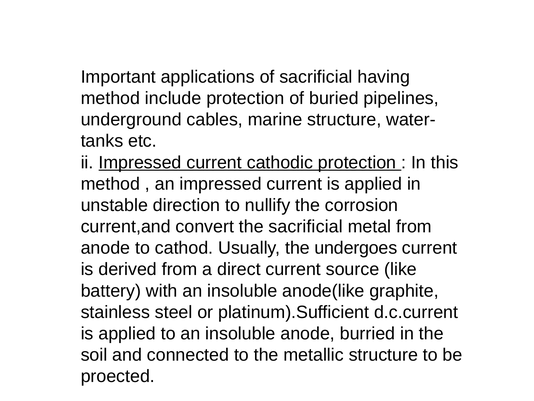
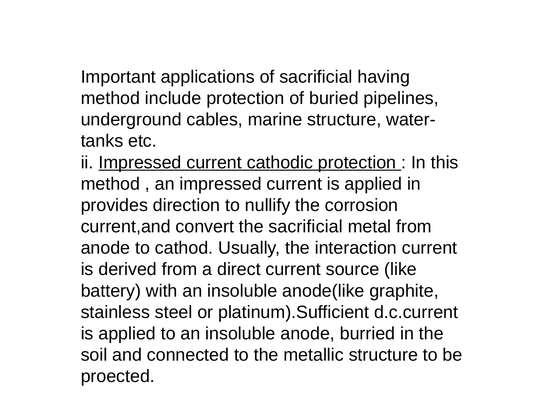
unstable: unstable -> provides
undergoes: undergoes -> interaction
